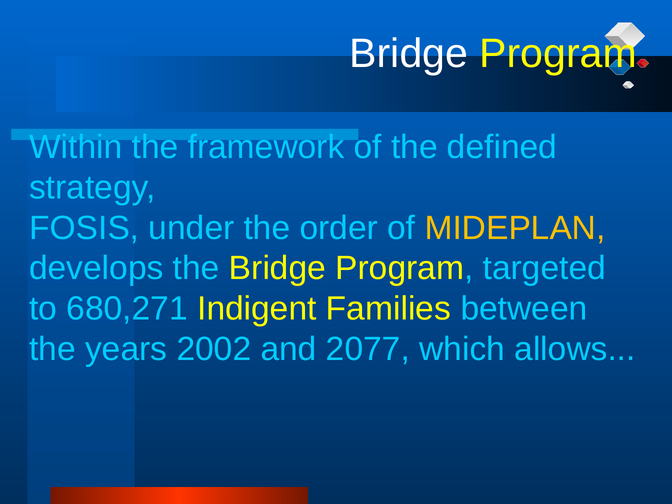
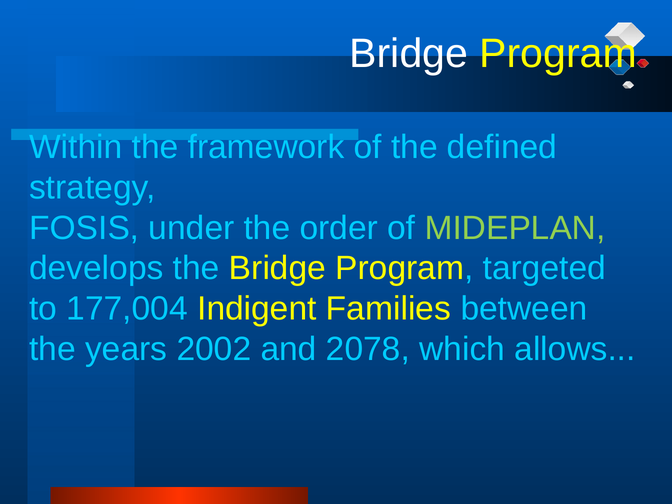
MIDEPLAN colour: yellow -> light green
680,271: 680,271 -> 177,004
2077: 2077 -> 2078
